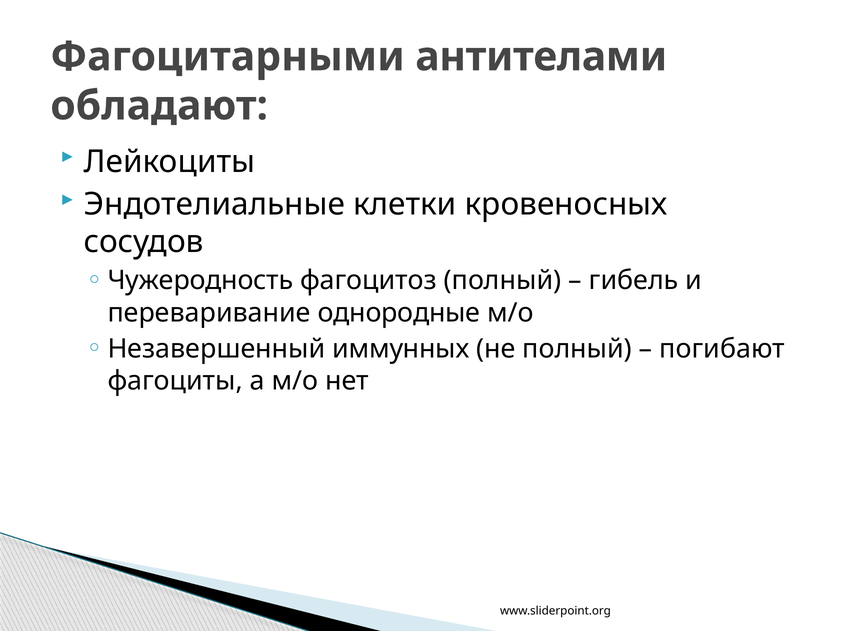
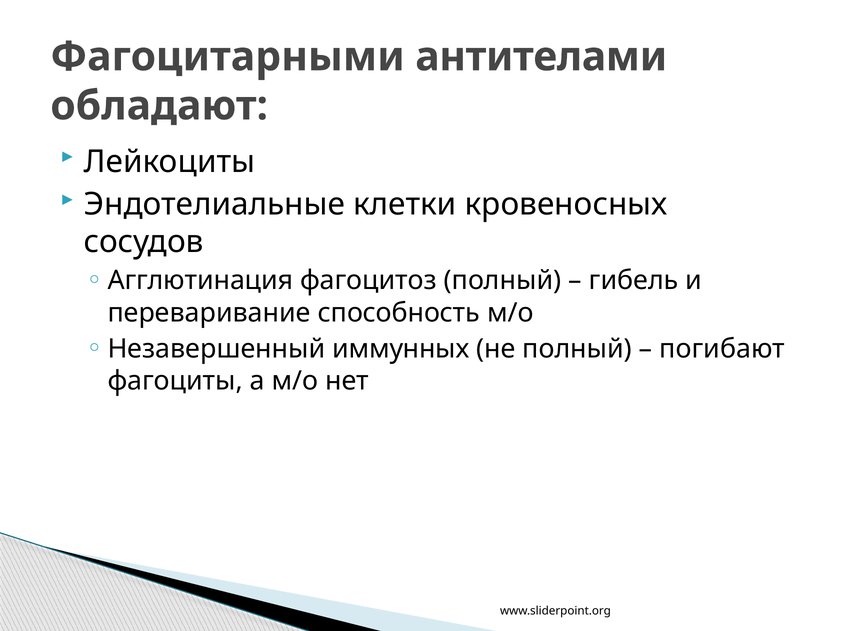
Чужеродность: Чужеродность -> Агглютинация
однородные: однородные -> способность
